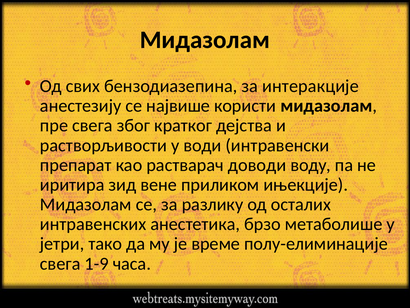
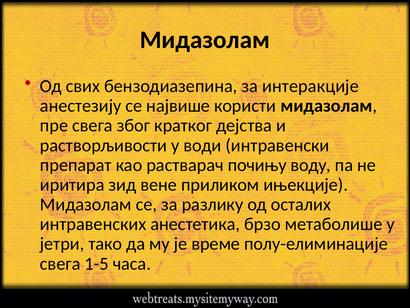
доводи: доводи -> почињу
1-9: 1-9 -> 1-5
